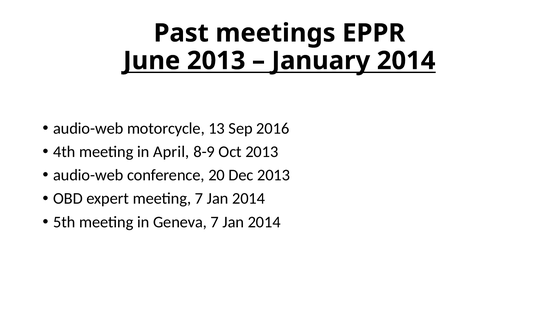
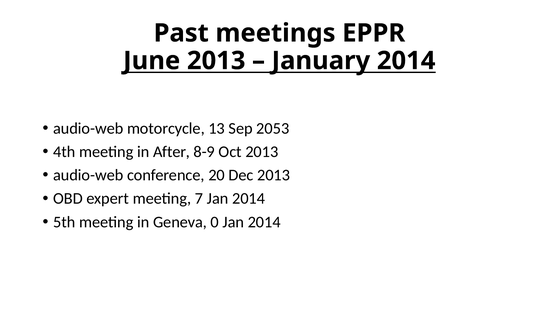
2016: 2016 -> 2053
April: April -> After
Geneva 7: 7 -> 0
